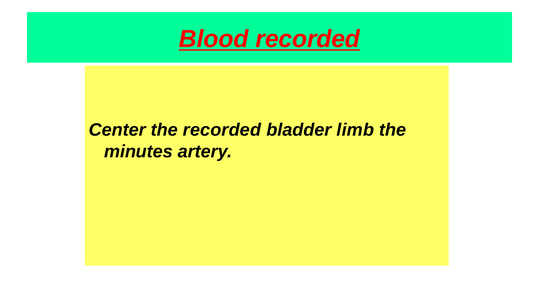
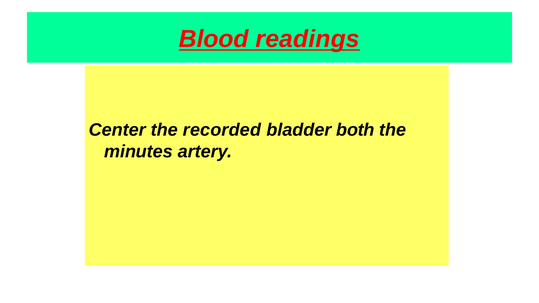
Blood recorded: recorded -> readings
limb: limb -> both
